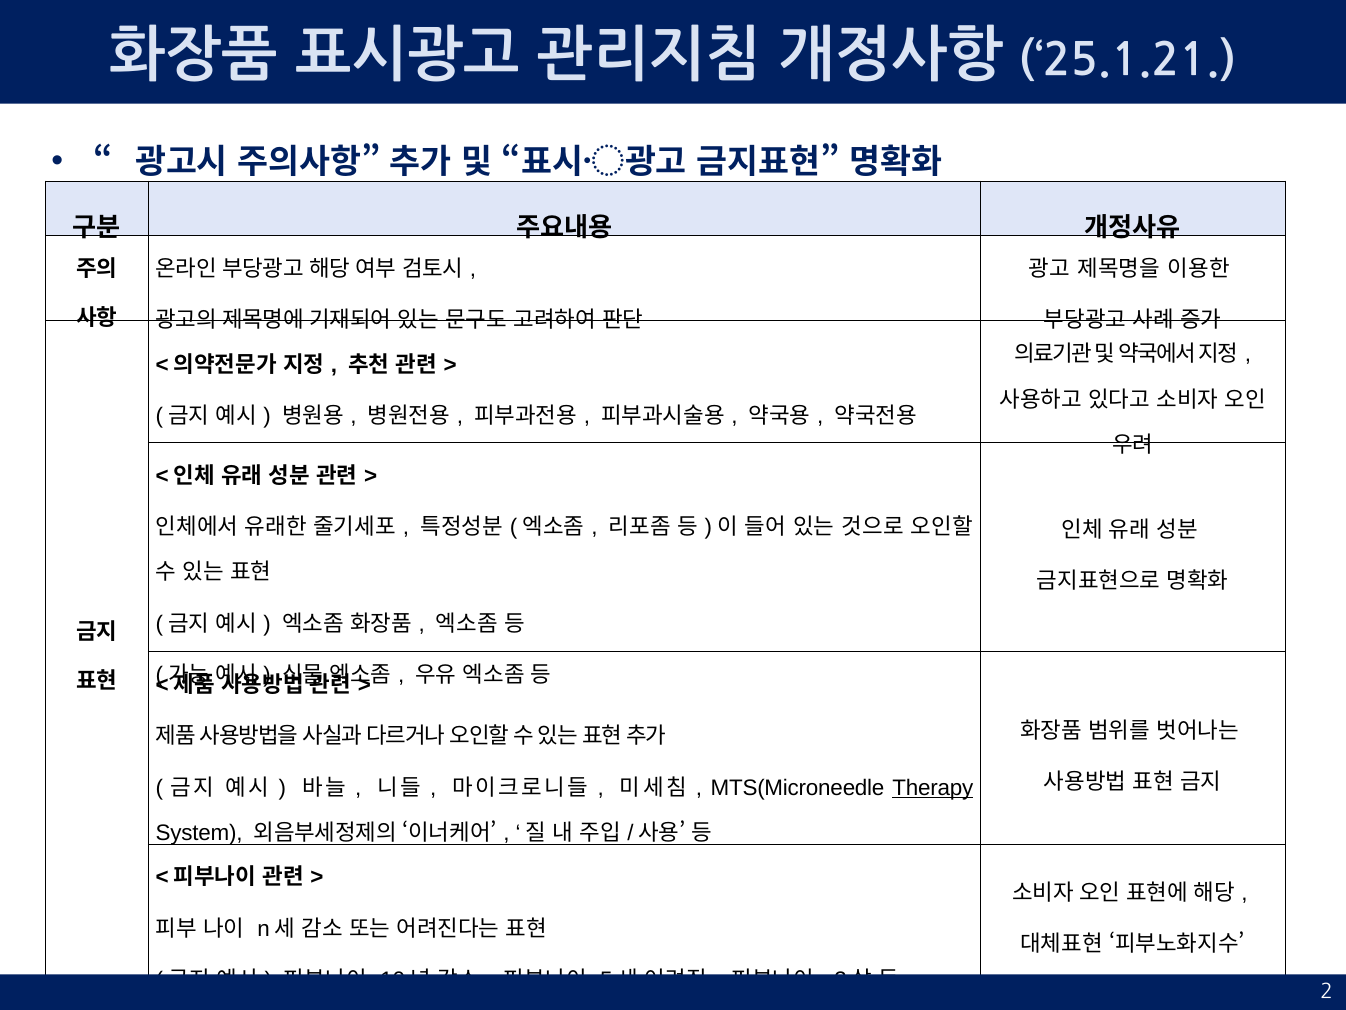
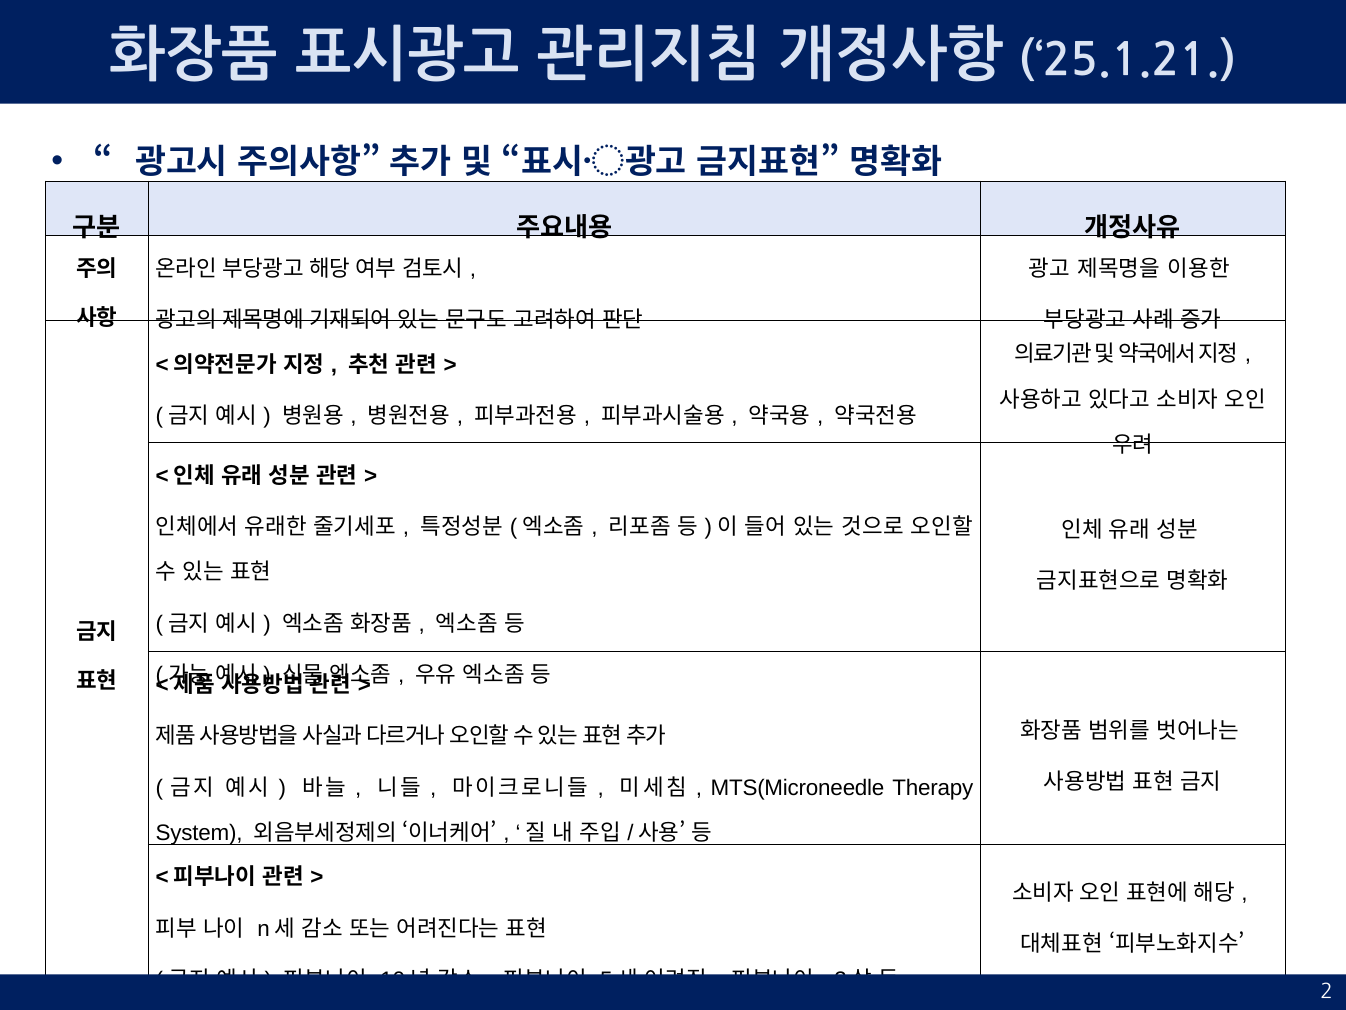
Therapy underline: present -> none
